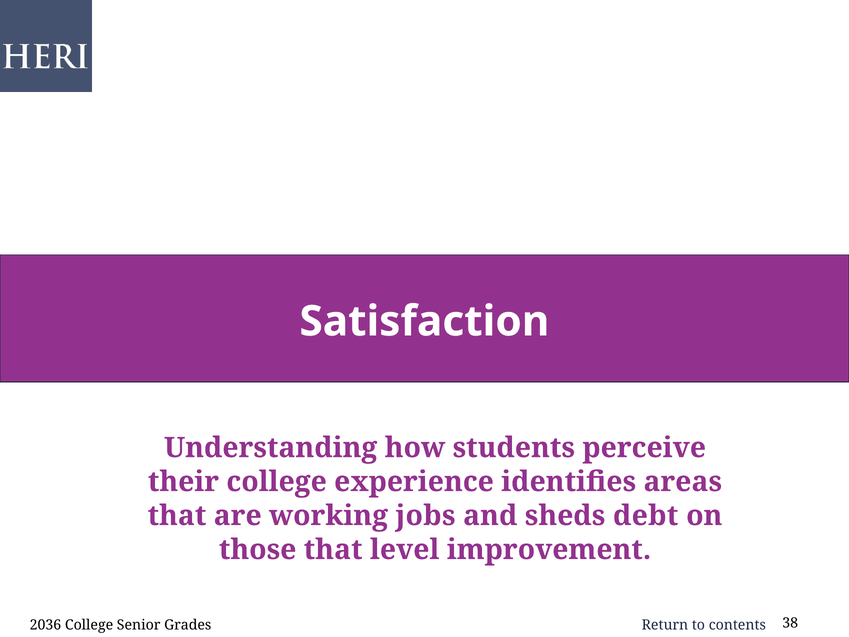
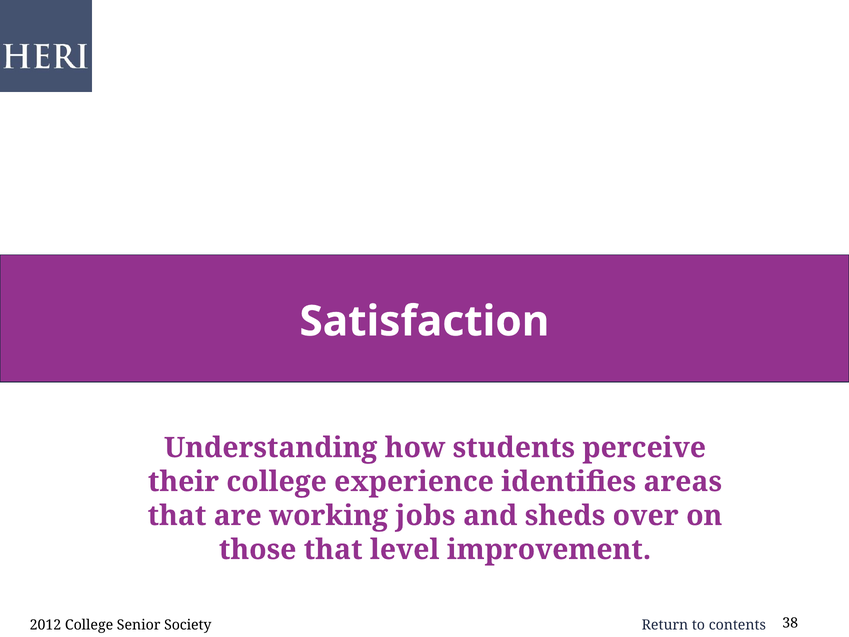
debt: debt -> over
2036: 2036 -> 2012
Grades: Grades -> Society
